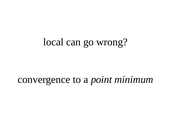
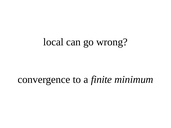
point: point -> finite
